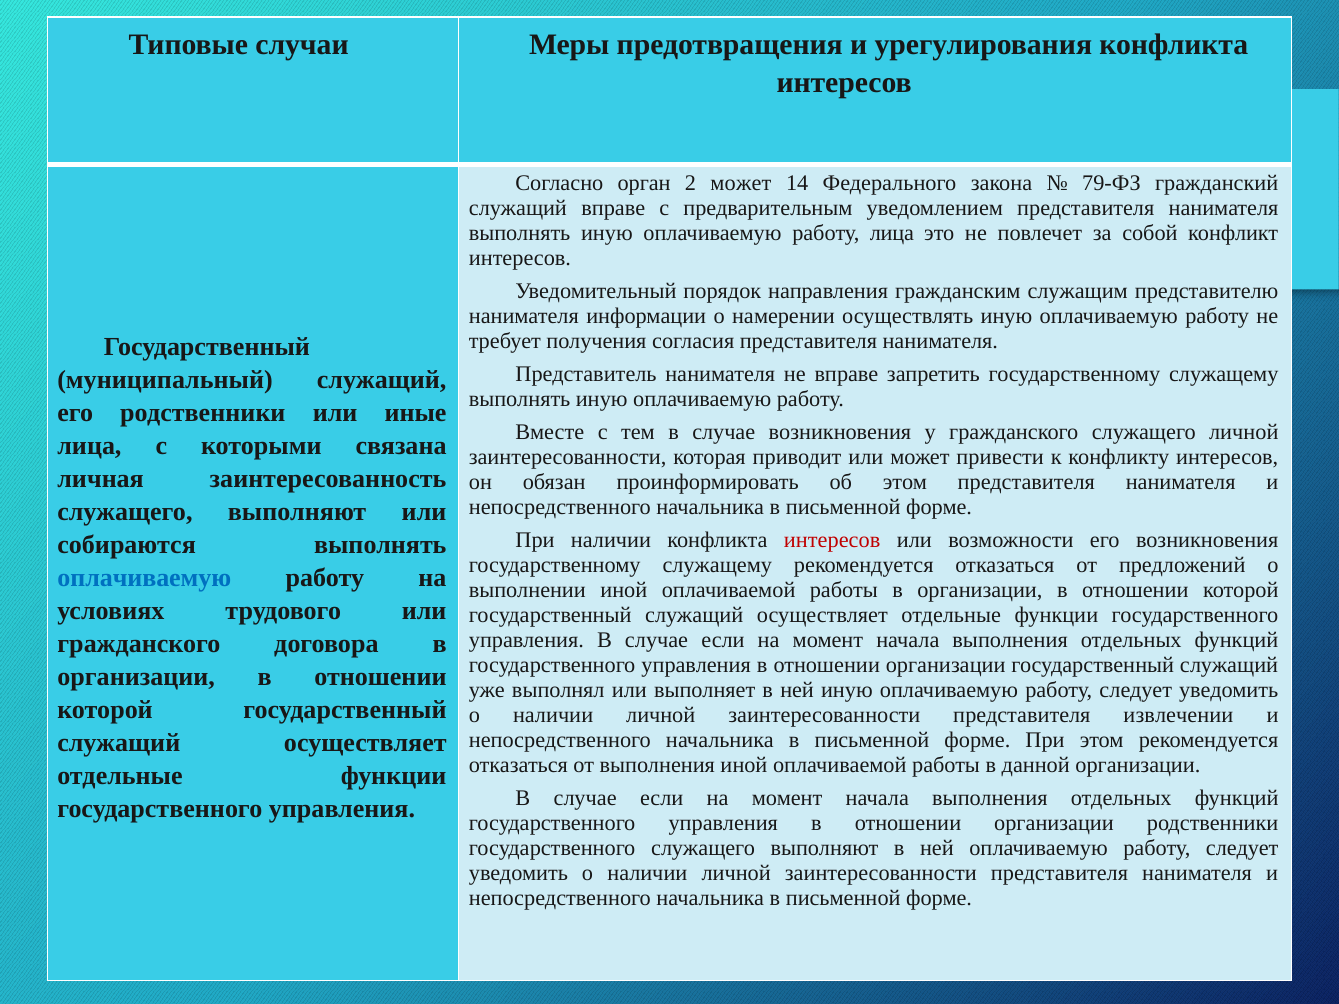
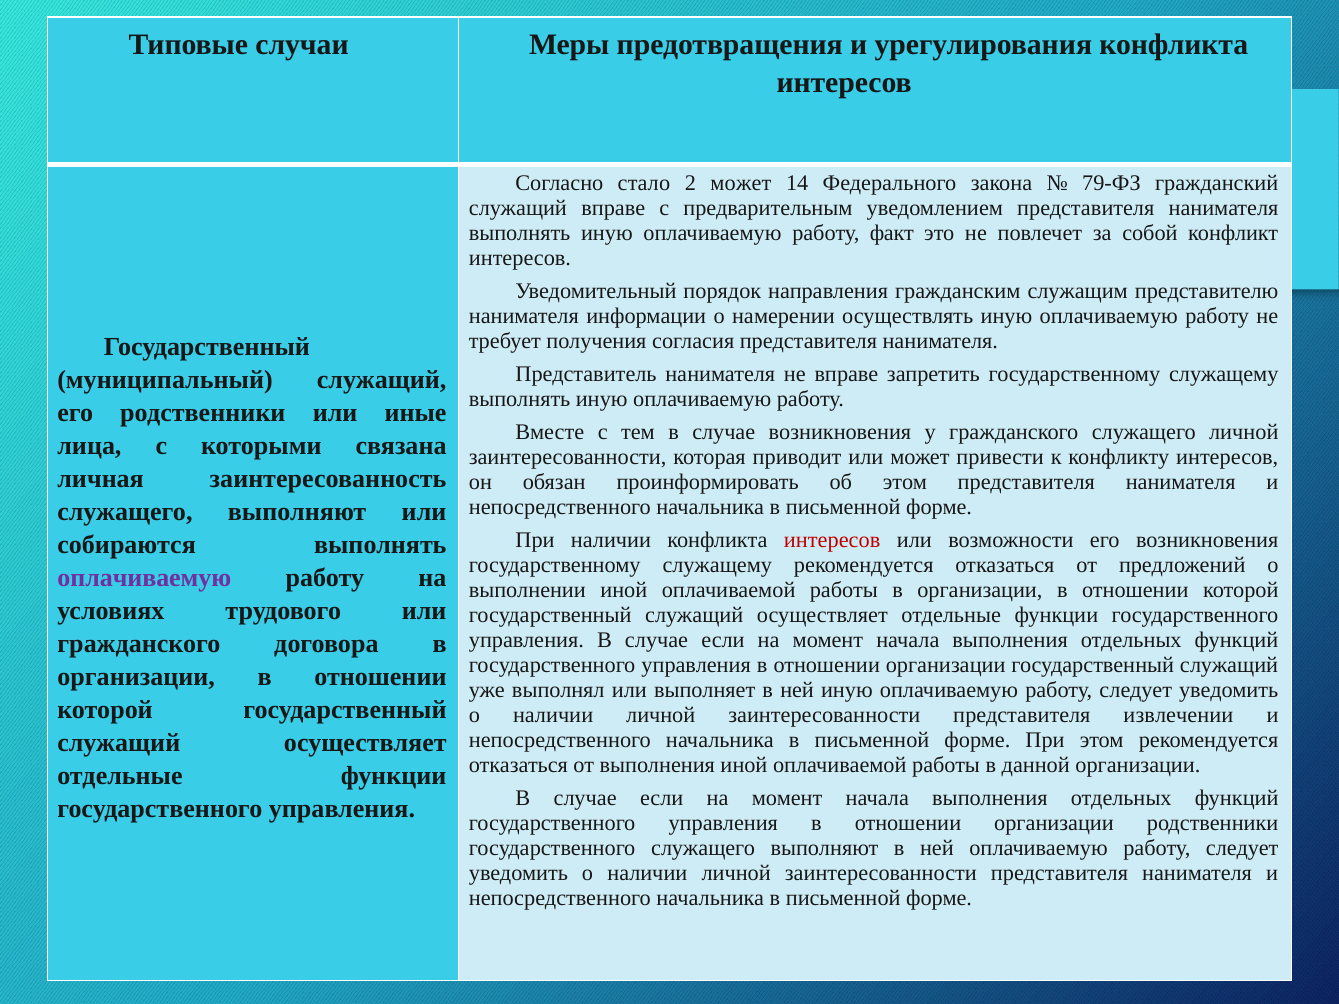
орган: орган -> стало
работу лица: лица -> факт
оплачиваемую at (144, 578) colour: blue -> purple
